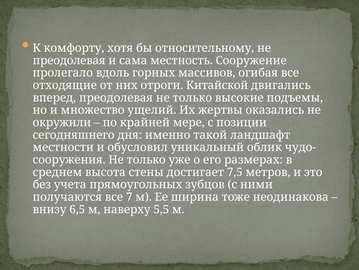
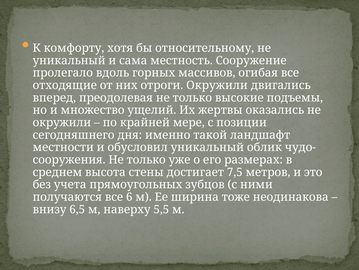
преодолевая at (69, 60): преодолевая -> уникальный
отроги Китайской: Китайской -> Окружили
7: 7 -> 6
